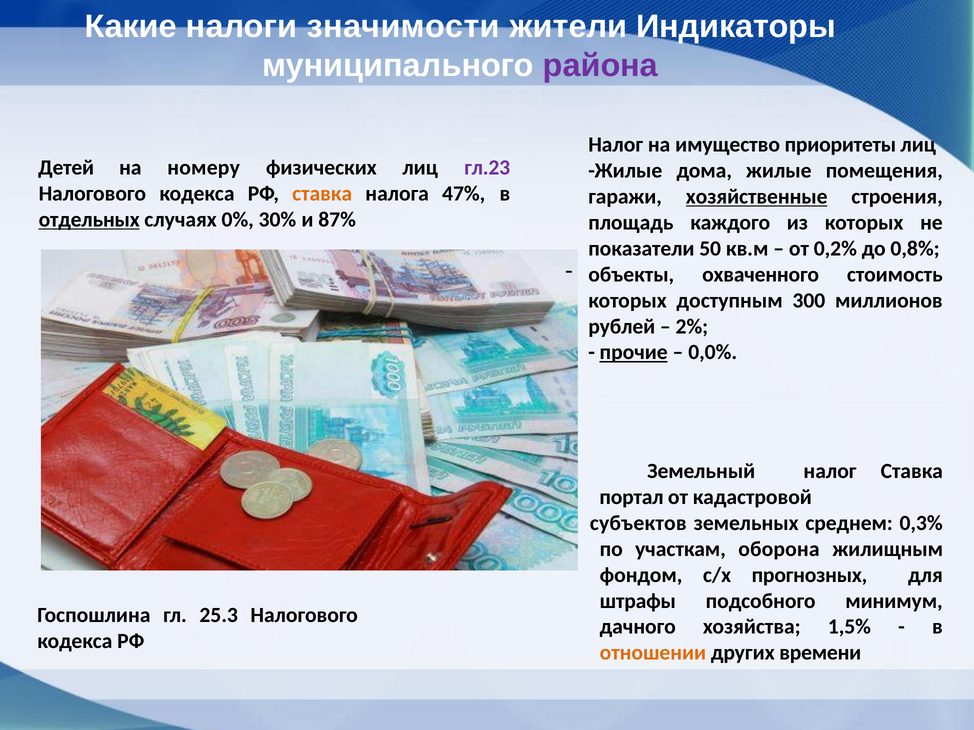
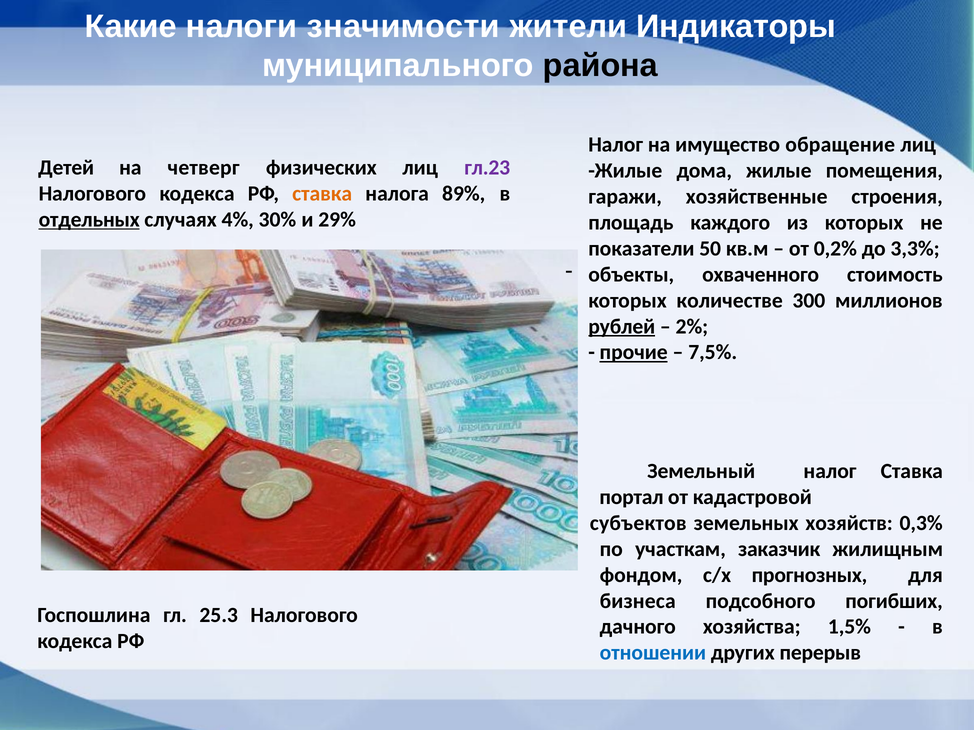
района colour: purple -> black
приоритеты: приоритеты -> обращение
номеру: номеру -> четверг
47%: 47% -> 89%
хозяйственные underline: present -> none
0%: 0% -> 4%
87%: 87% -> 29%
0,8%: 0,8% -> 3,3%
доступным: доступным -> количестве
рублей underline: none -> present
0,0%: 0,0% -> 7,5%
среднем: среднем -> хозяйств
оборона: оборона -> заказчик
штрафы: штрафы -> бизнеса
минимум: минимум -> погибших
отношении colour: orange -> blue
времени: времени -> перерыв
